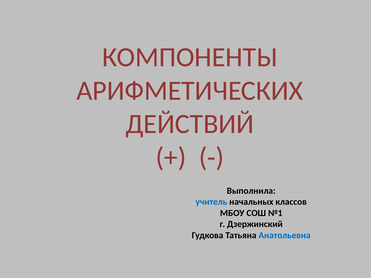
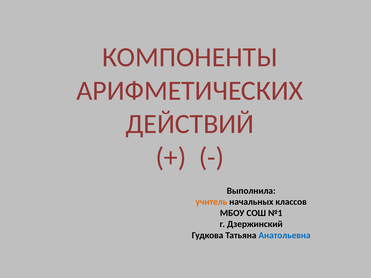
учитель colour: blue -> orange
